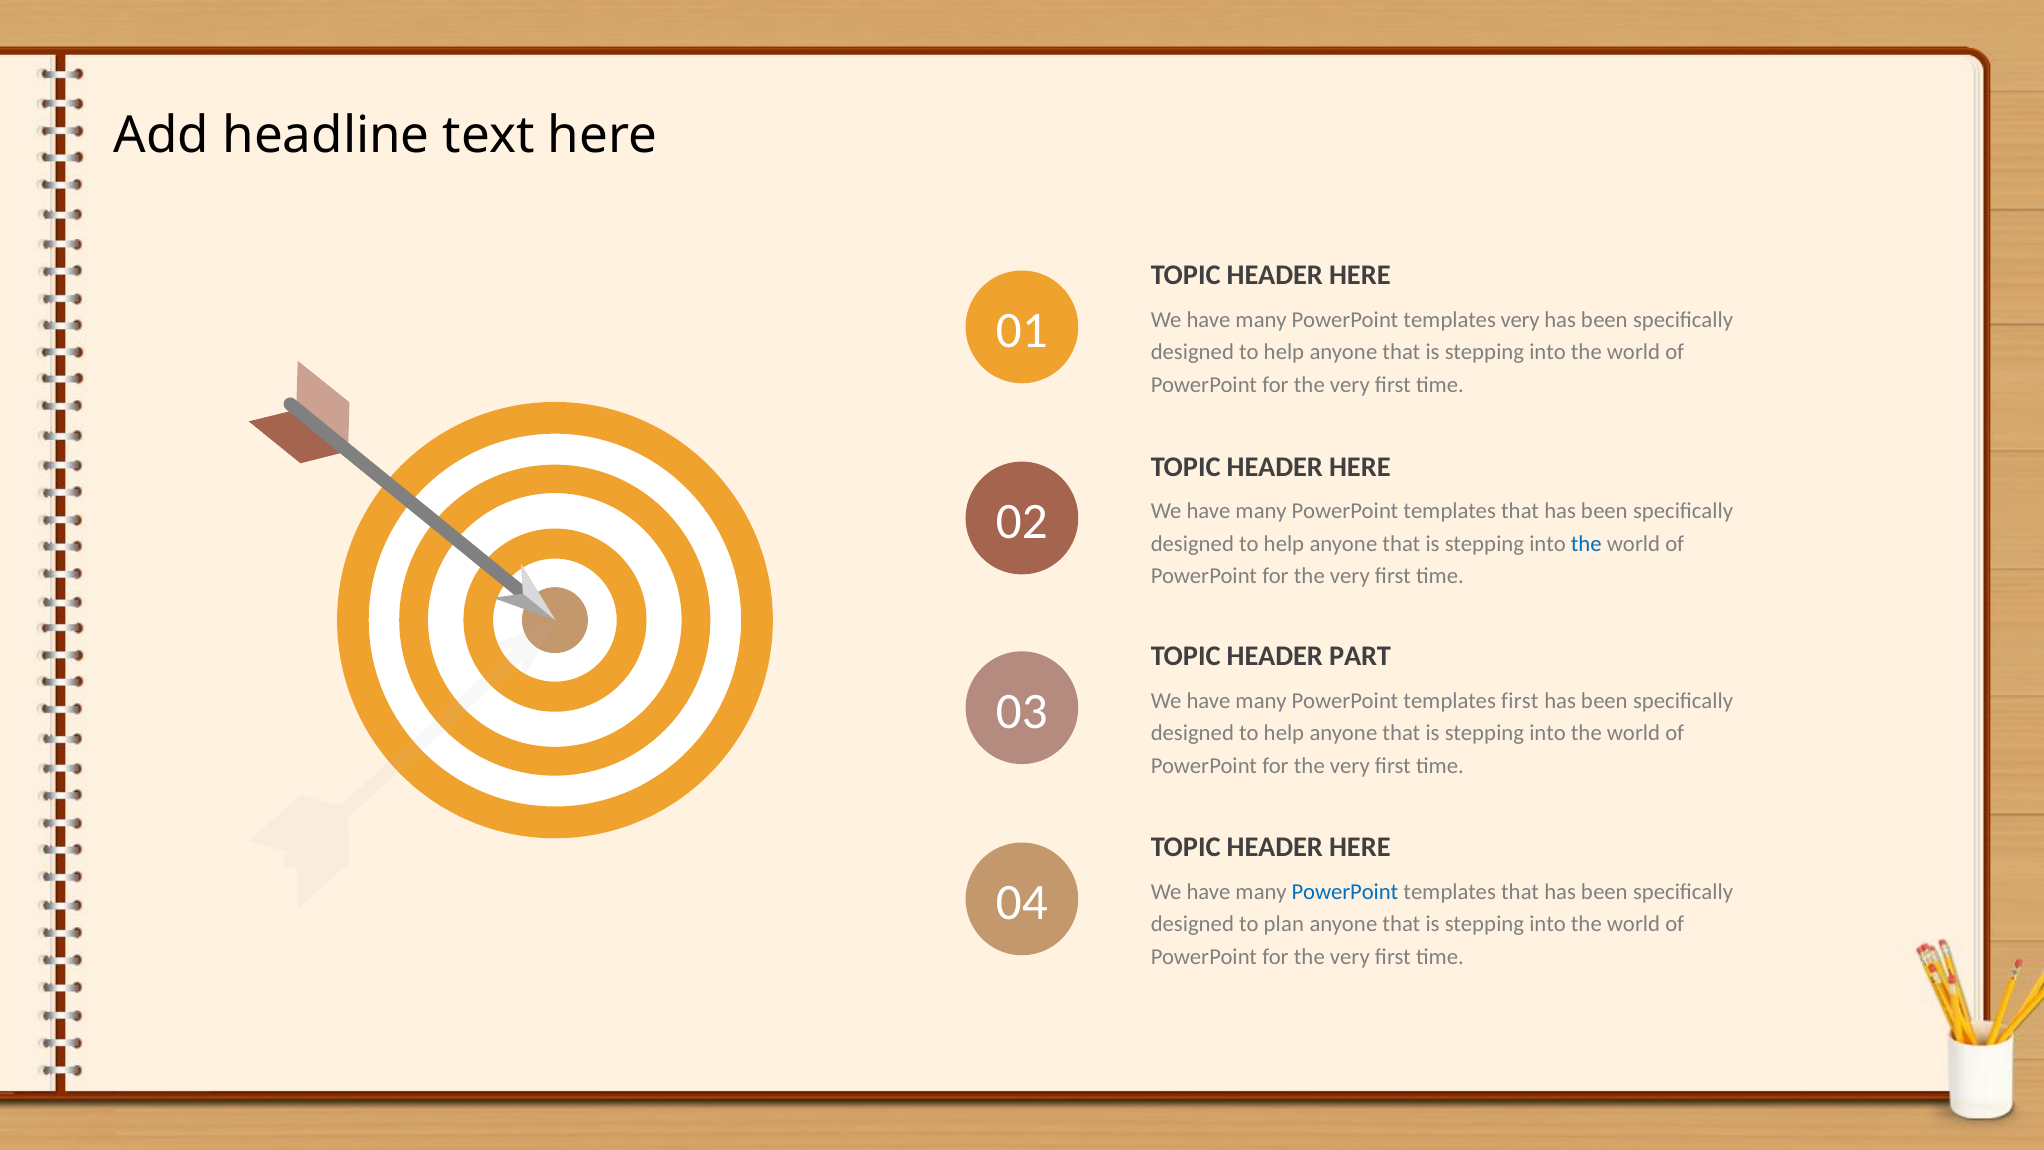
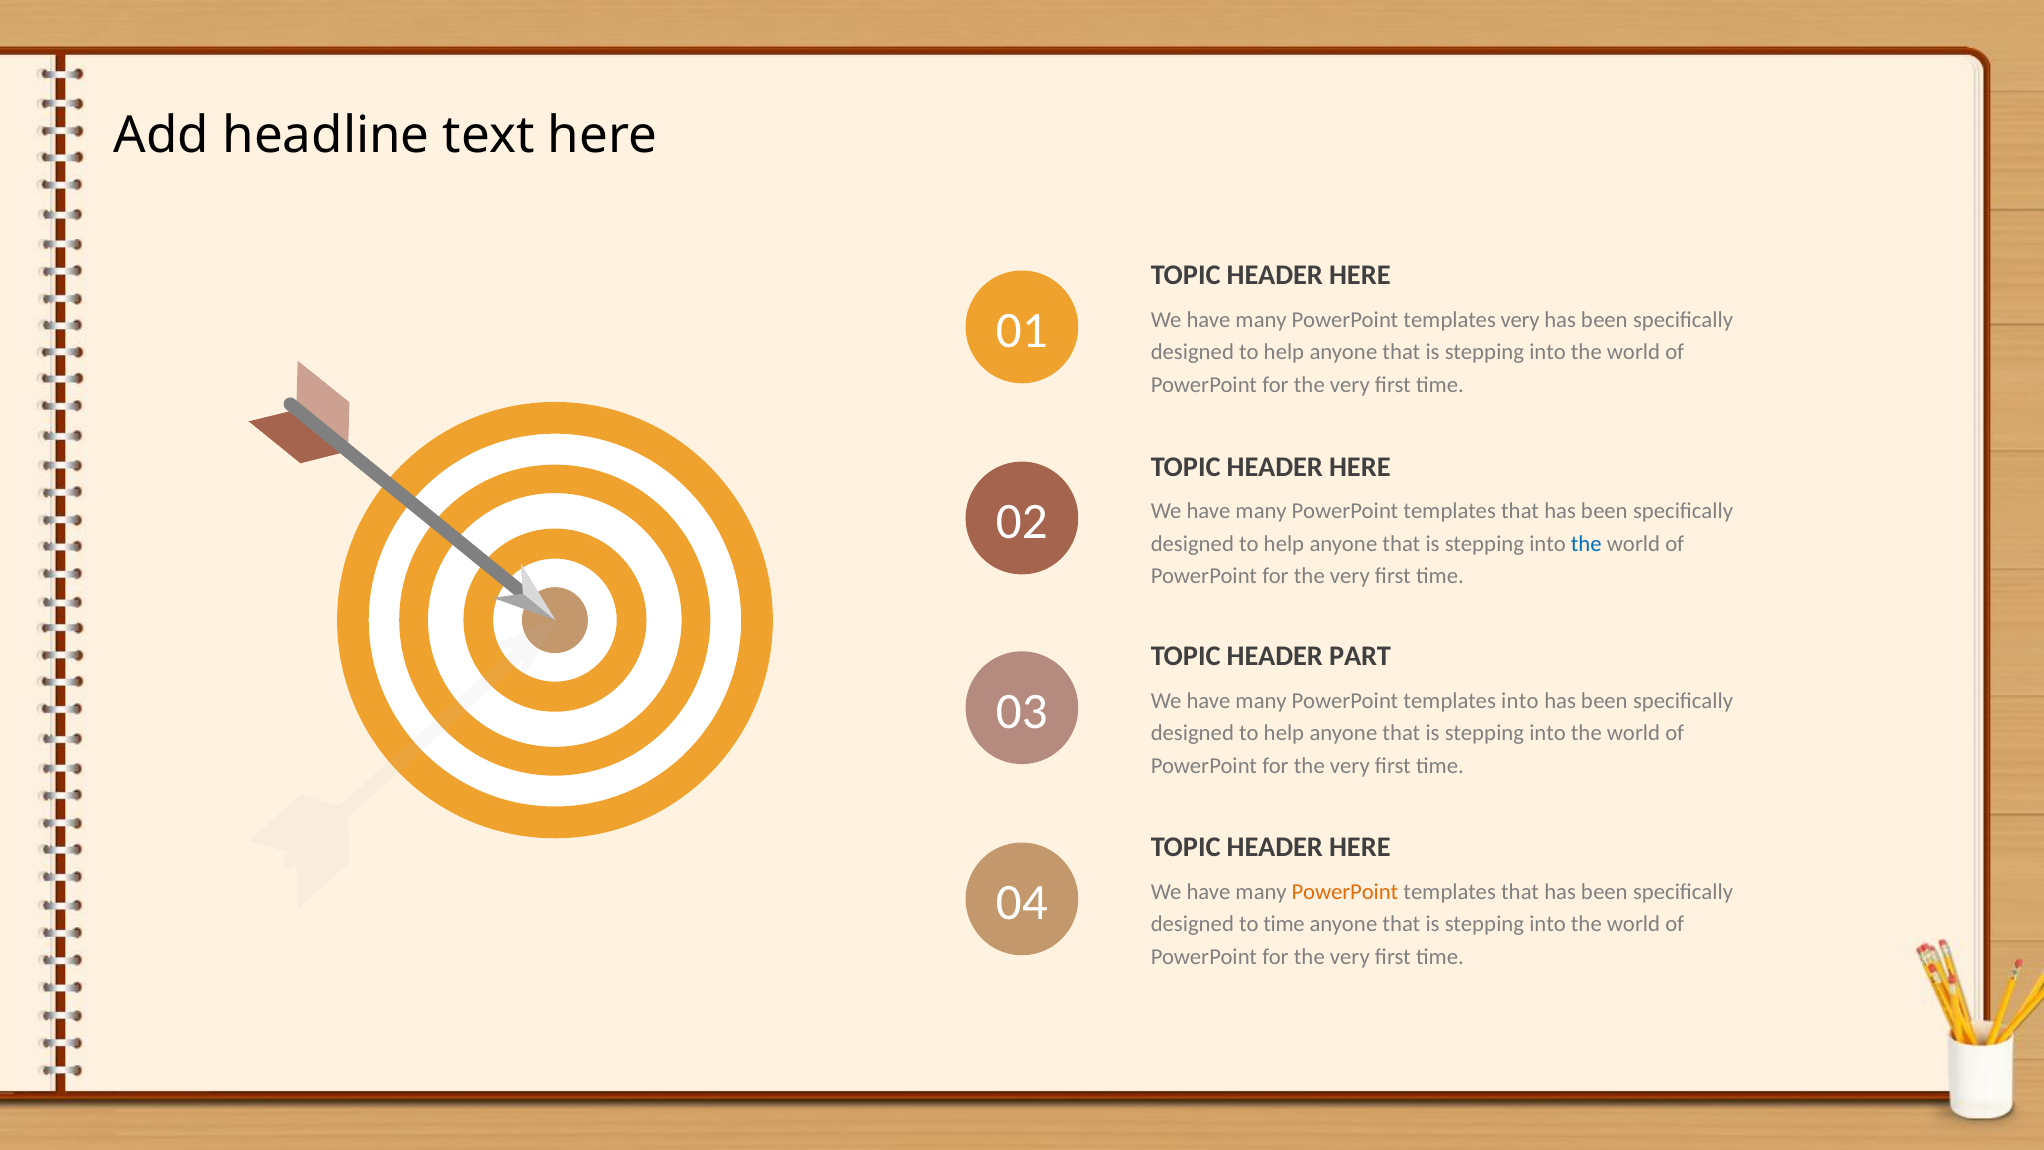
templates first: first -> into
PowerPoint at (1345, 892) colour: blue -> orange
to plan: plan -> time
